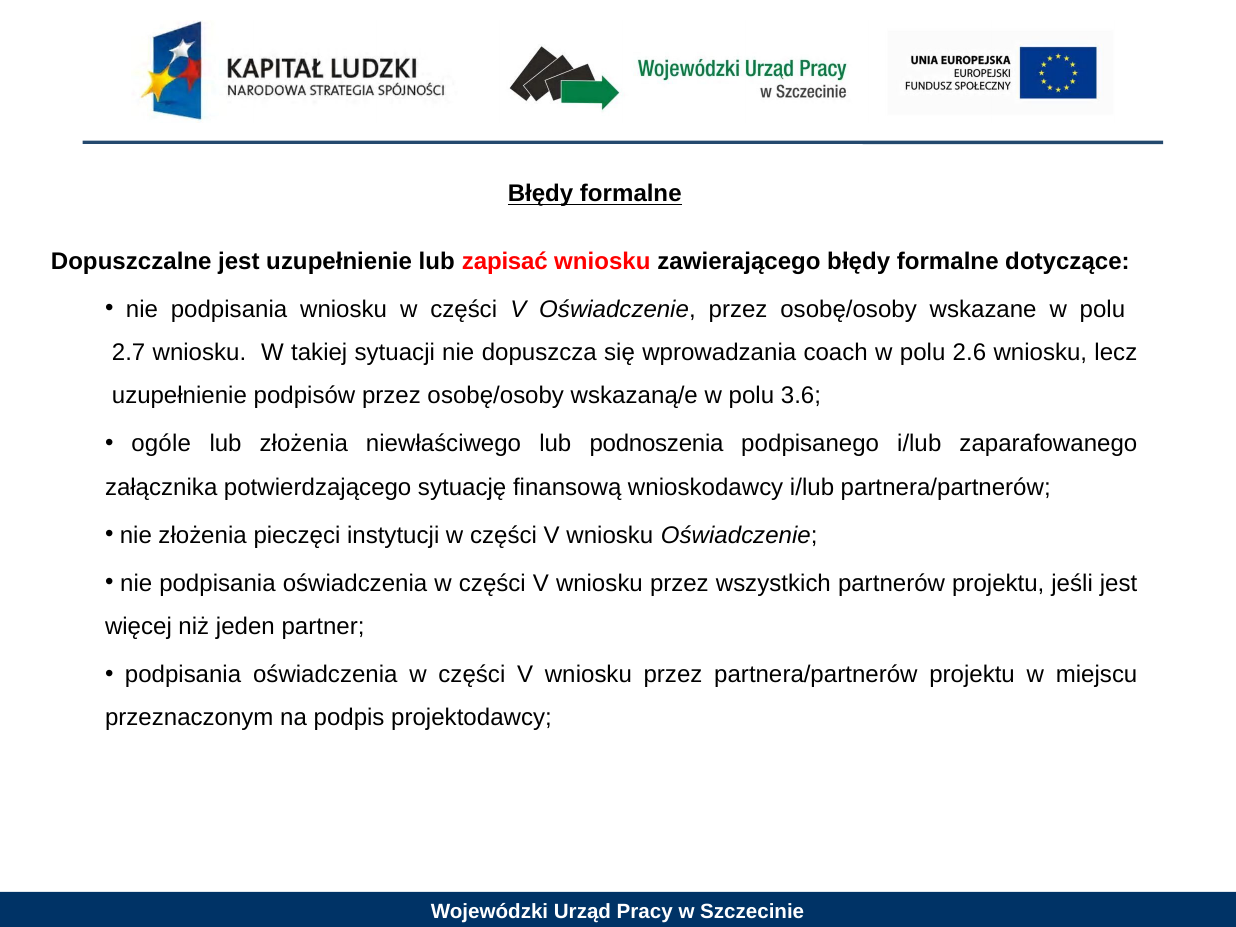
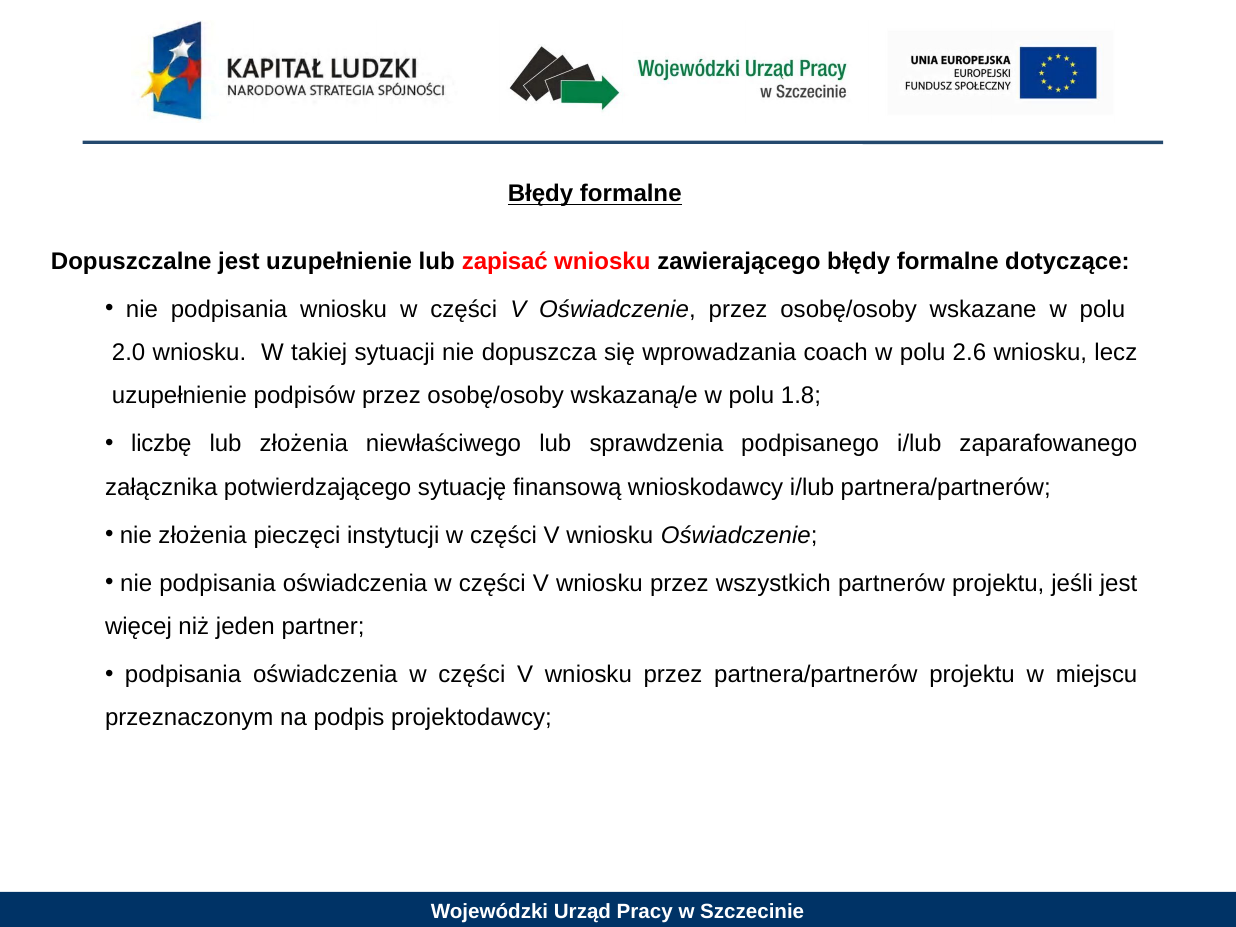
2.7: 2.7 -> 2.0
3.6: 3.6 -> 1.8
ogóle: ogóle -> liczbę
podnoszenia: podnoszenia -> sprawdzenia
